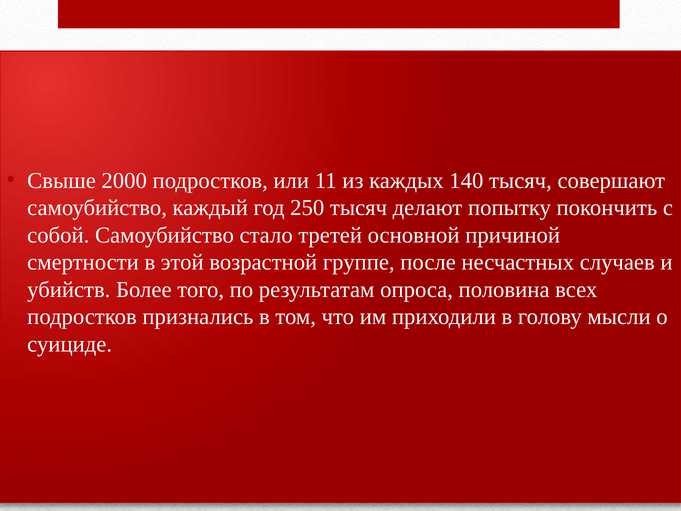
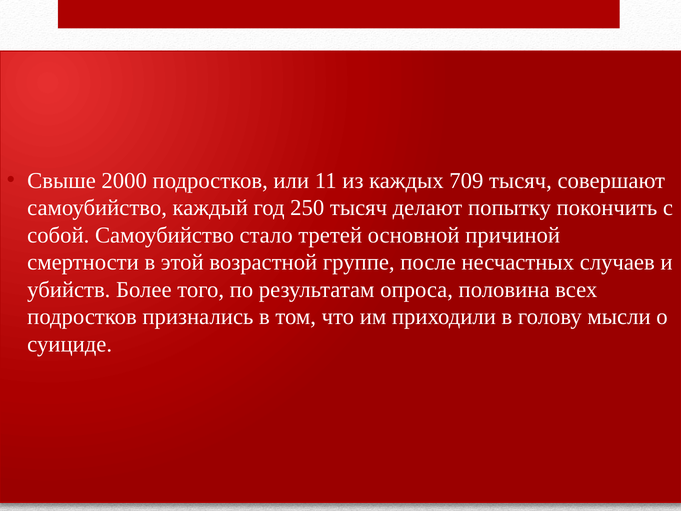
140: 140 -> 709
